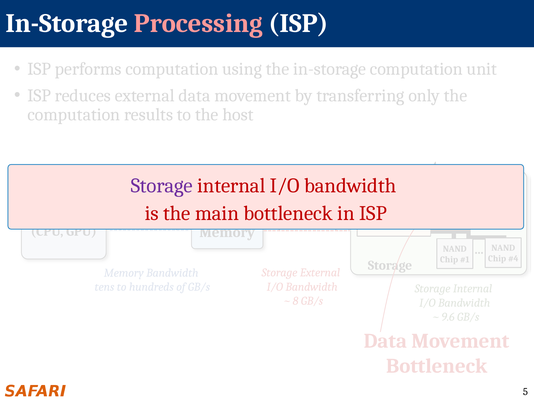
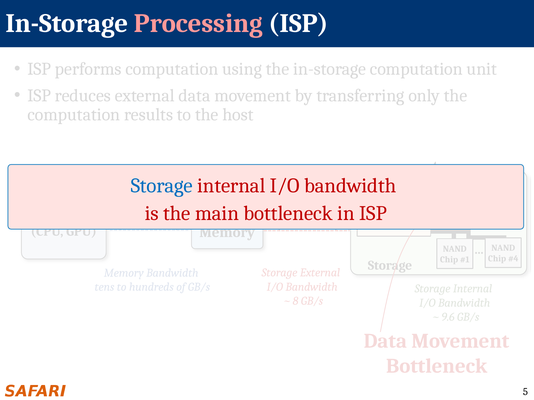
Storage at (162, 186) colour: purple -> blue
